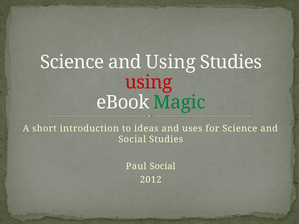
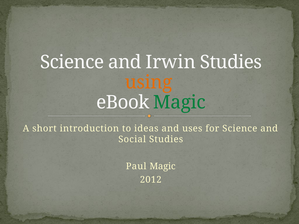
and Using: Using -> Irwin
using at (149, 82) colour: red -> orange
Paul Social: Social -> Magic
